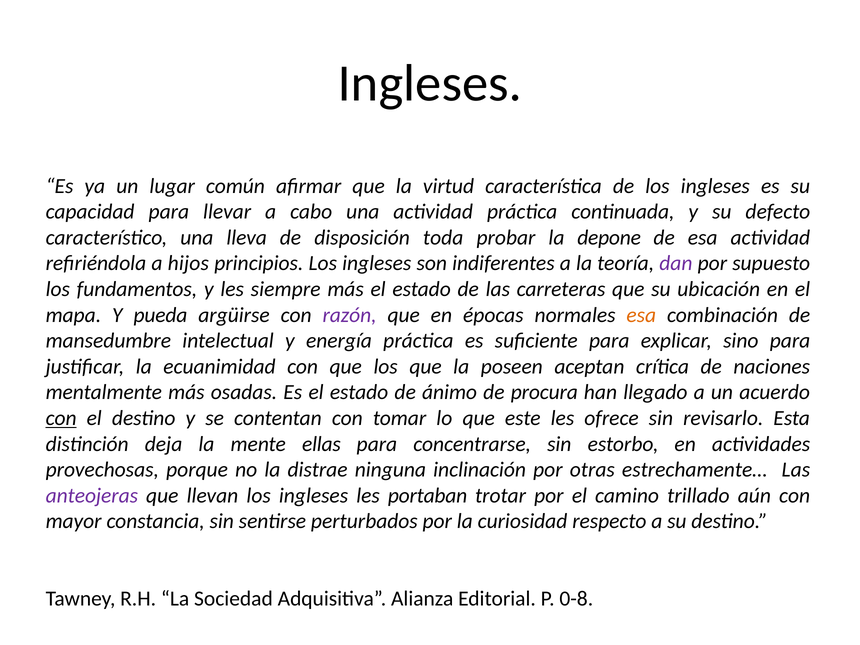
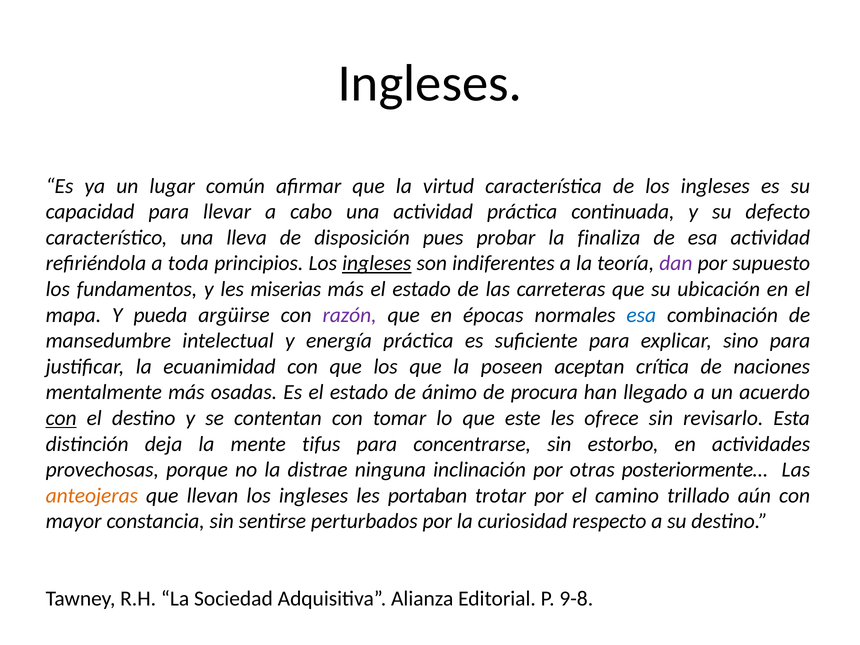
toda: toda -> pues
depone: depone -> finaliza
hijos: hijos -> toda
ingleses at (377, 263) underline: none -> present
siempre: siempre -> miserias
esa at (641, 315) colour: orange -> blue
ellas: ellas -> tifus
estrechamente…: estrechamente… -> posteriormente…
anteojeras colour: purple -> orange
0-8: 0-8 -> 9-8
